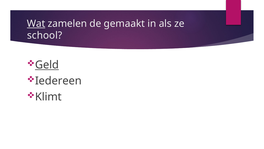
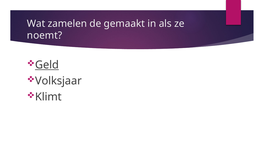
Wat underline: present -> none
school: school -> noemt
Iedereen: Iedereen -> Volksjaar
